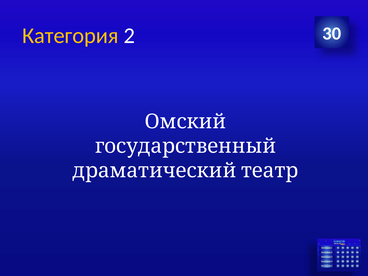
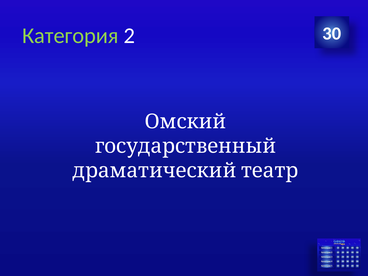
Категория colour: yellow -> light green
